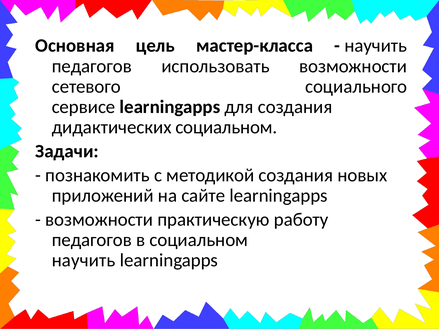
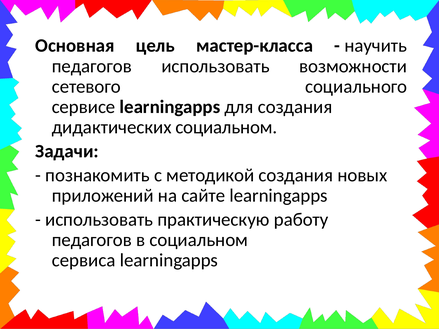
возможности at (99, 220): возможности -> использовать
научить at (84, 261): научить -> сервиса
